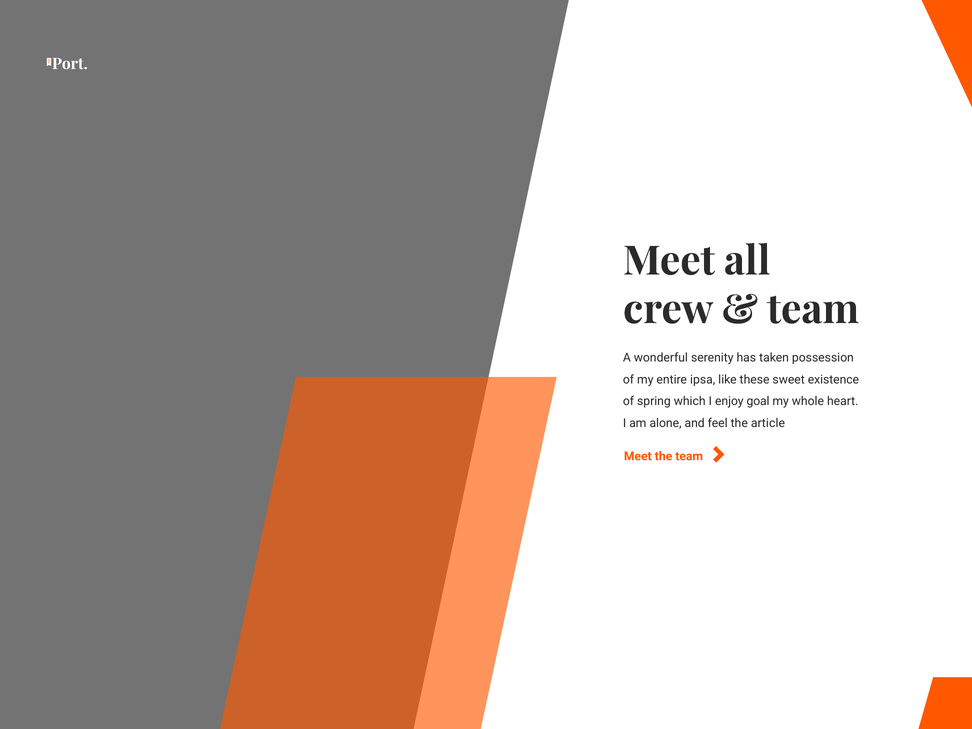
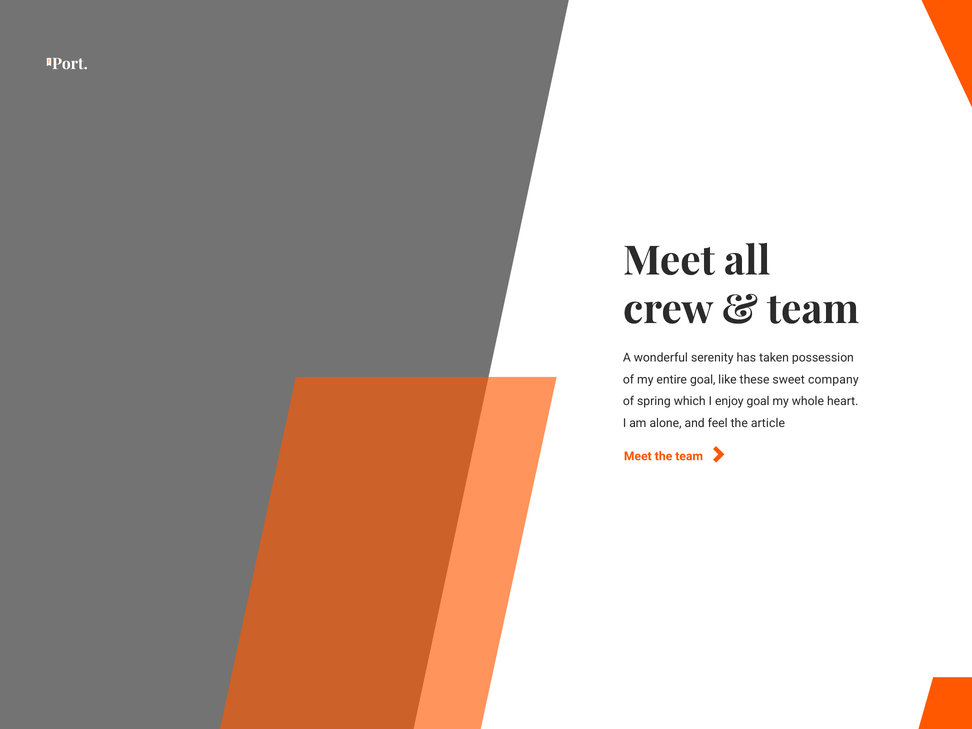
entire ipsa: ipsa -> goal
existence: existence -> company
